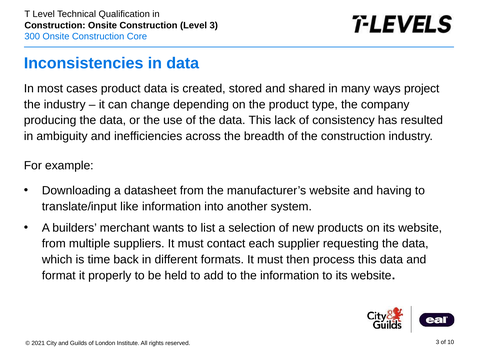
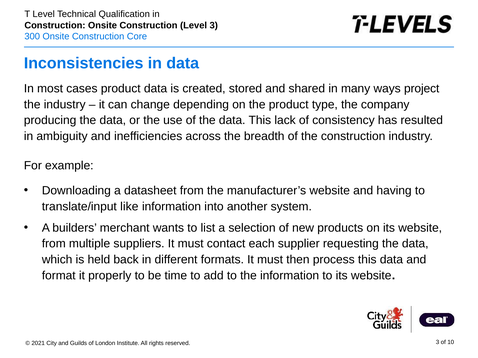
time: time -> held
held: held -> time
